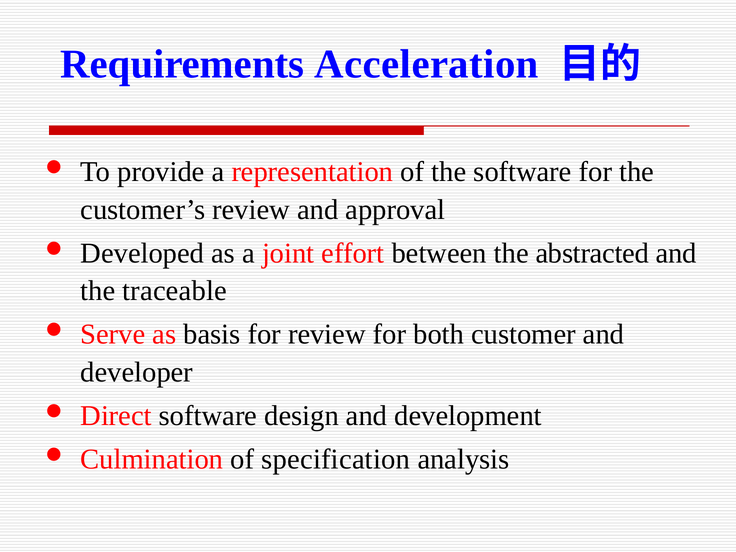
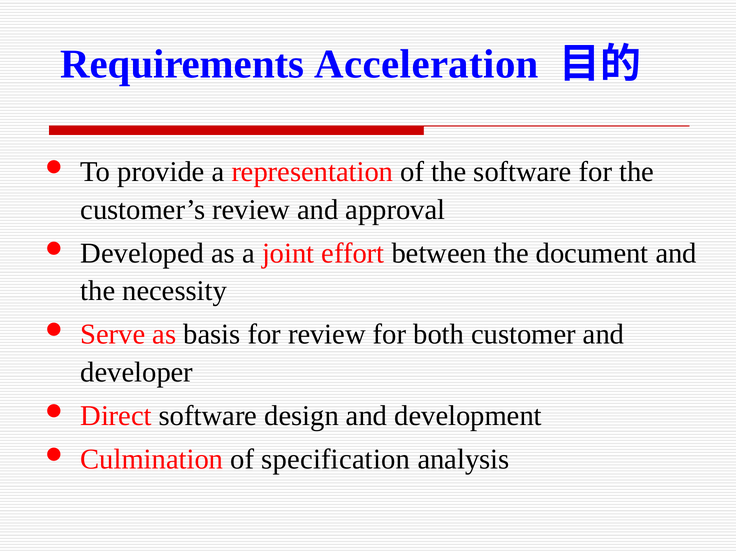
abstracted: abstracted -> document
traceable: traceable -> necessity
